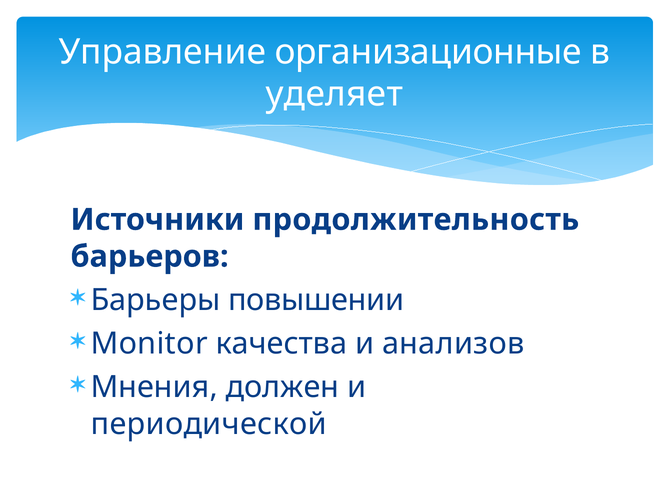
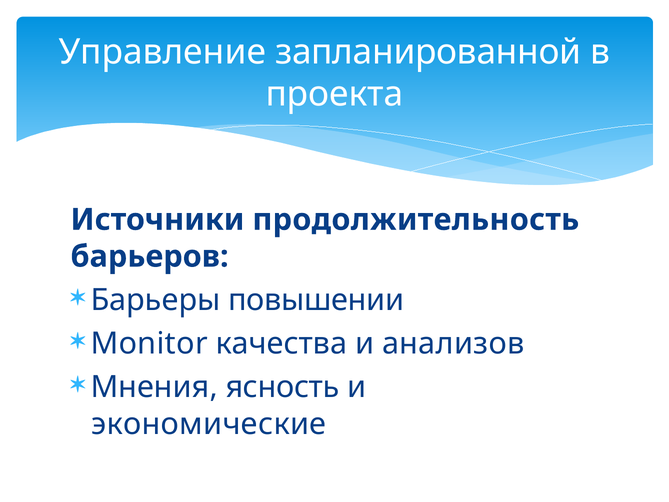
организационные: организационные -> запланированной
уделяет: уделяет -> проекта
должен: должен -> ясность
периодической: периодической -> экономические
